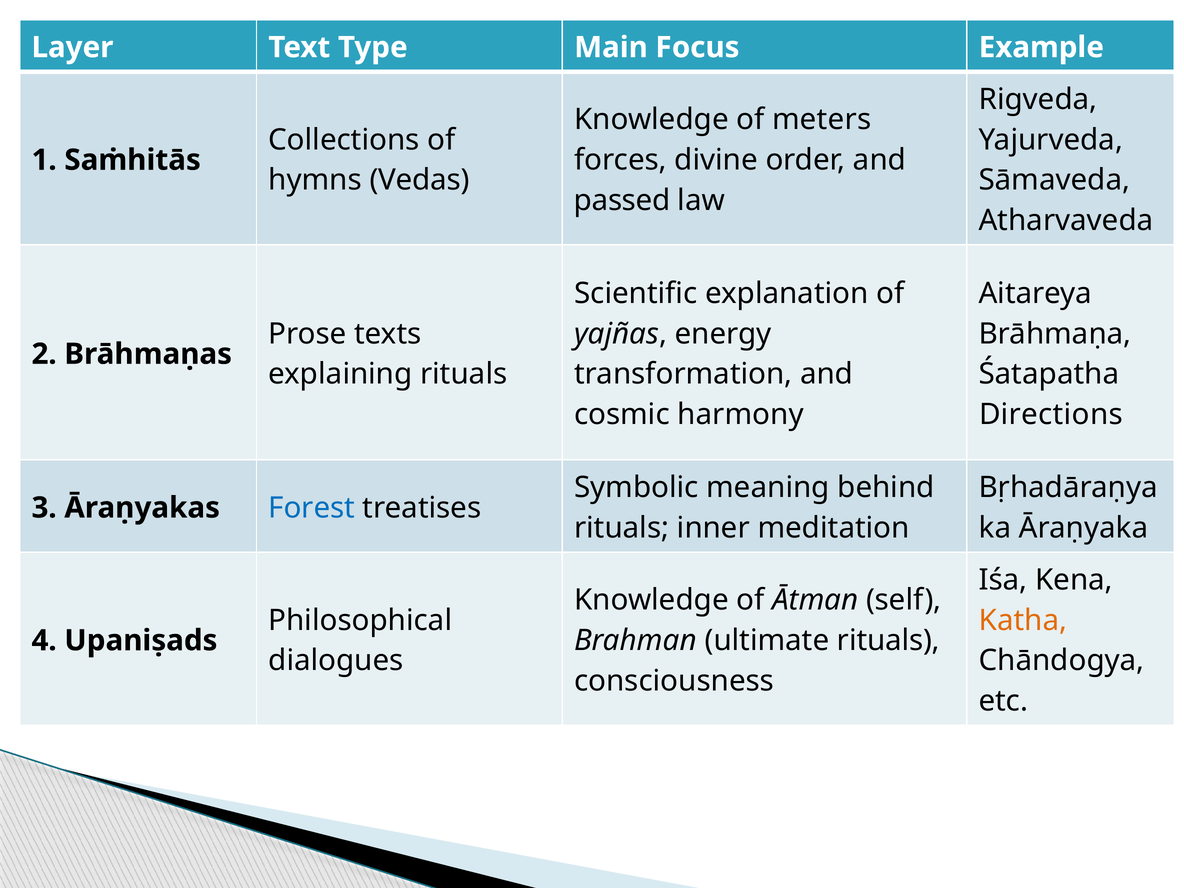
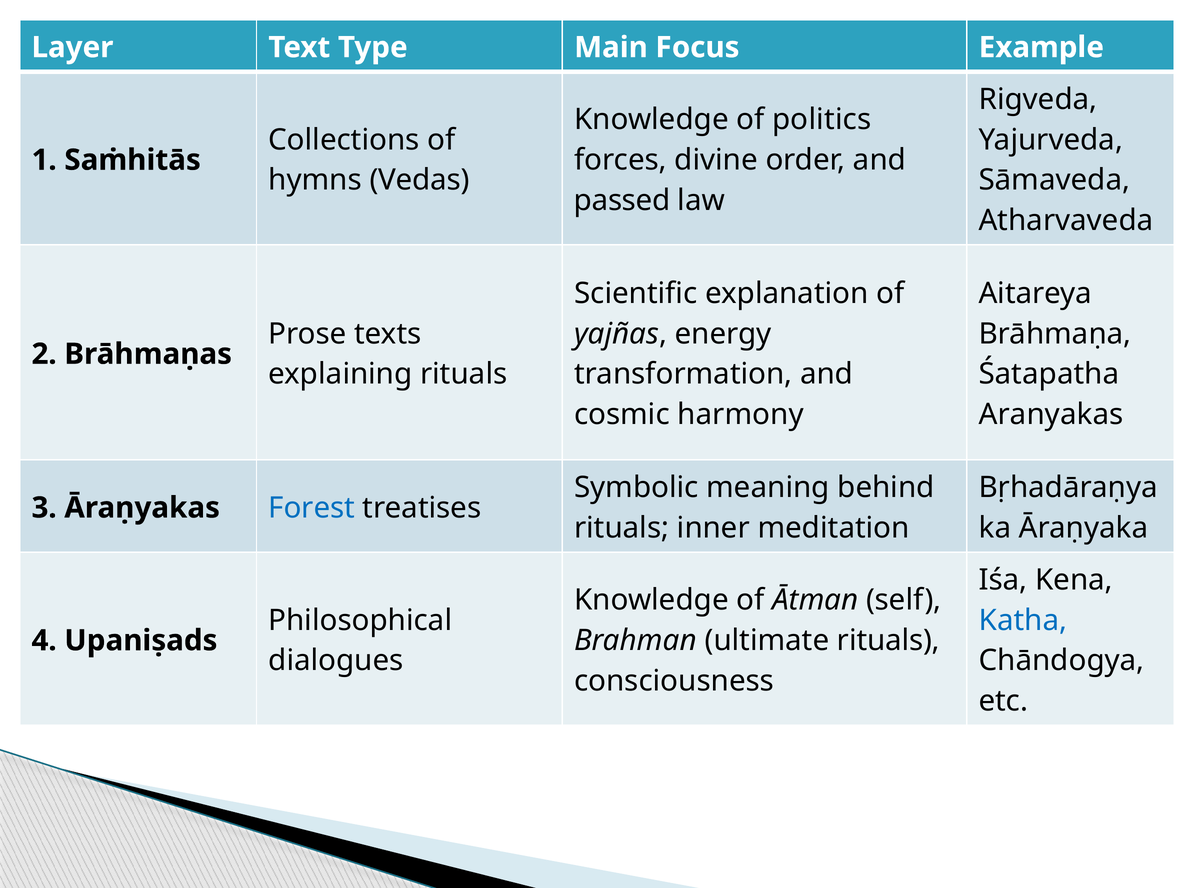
meters: meters -> politics
Directions: Directions -> Aranyakas
Katha colour: orange -> blue
